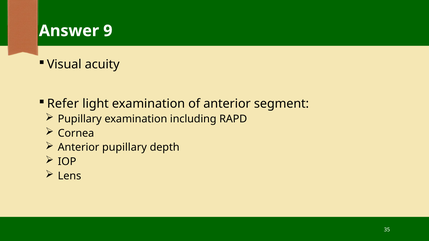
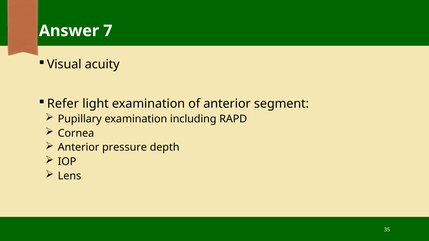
9: 9 -> 7
Anterior pupillary: pupillary -> pressure
